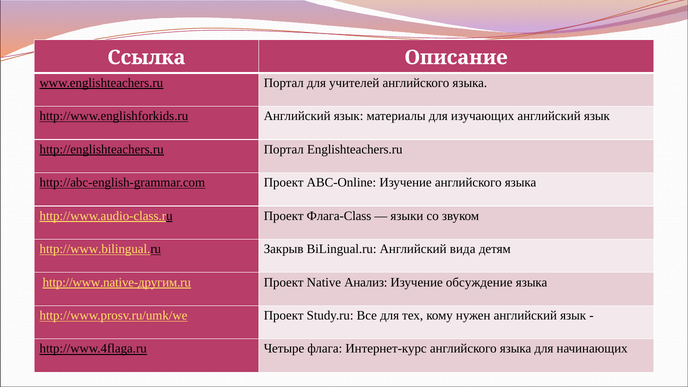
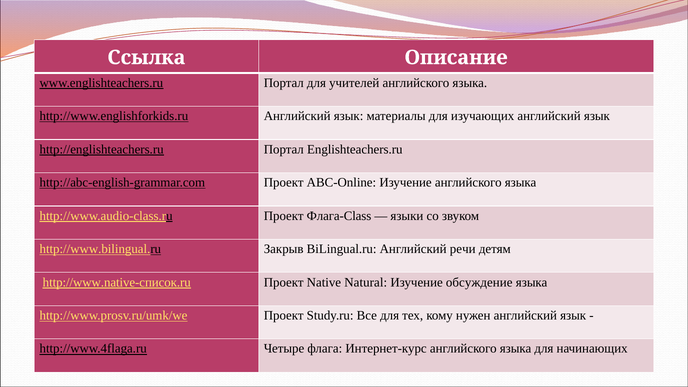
вида: вида -> речи
http://www.native-другим.ru: http://www.native-другим.ru -> http://www.native-список.ru
Анализ: Анализ -> Natural
